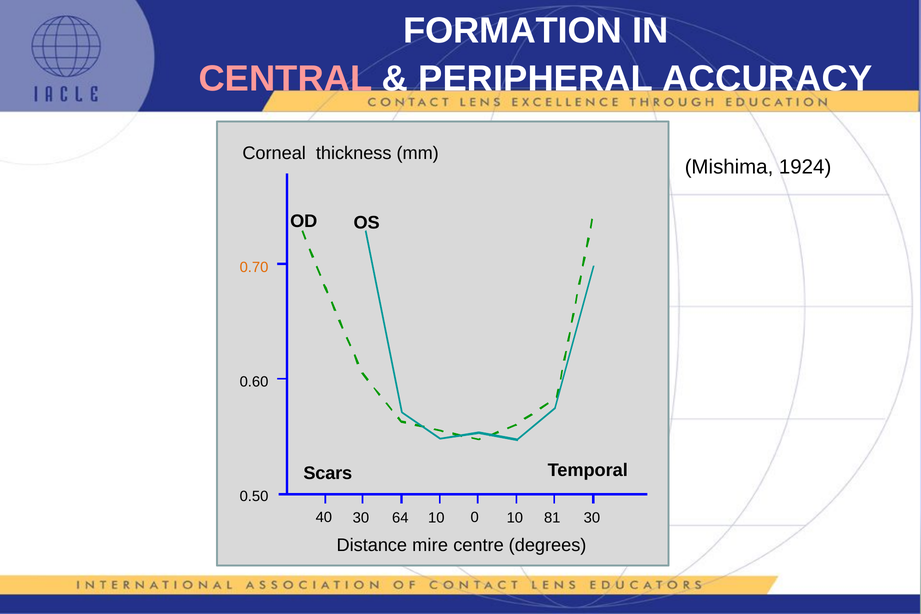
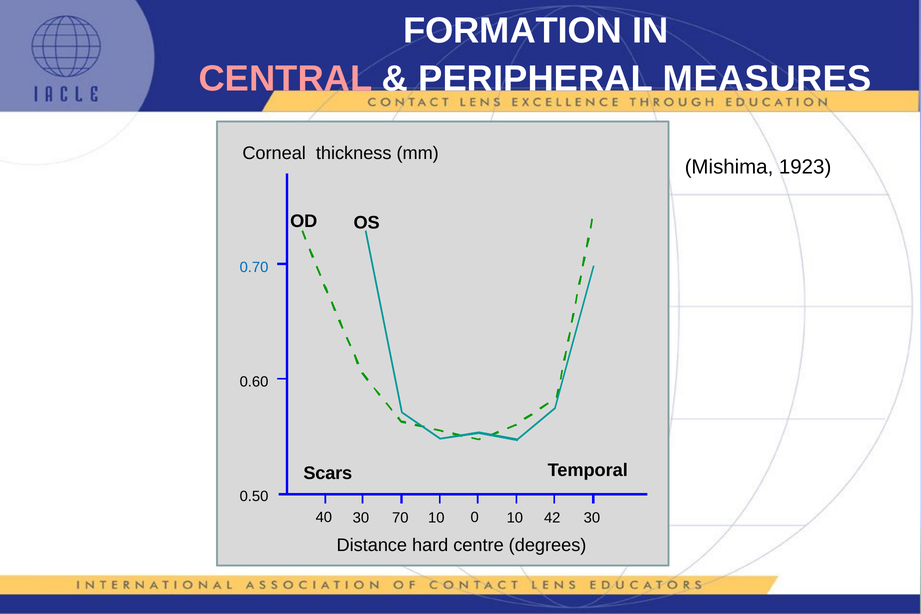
ACCURACY: ACCURACY -> MEASURES
1924: 1924 -> 1923
0.70 colour: orange -> blue
64: 64 -> 70
81: 81 -> 42
mire: mire -> hard
